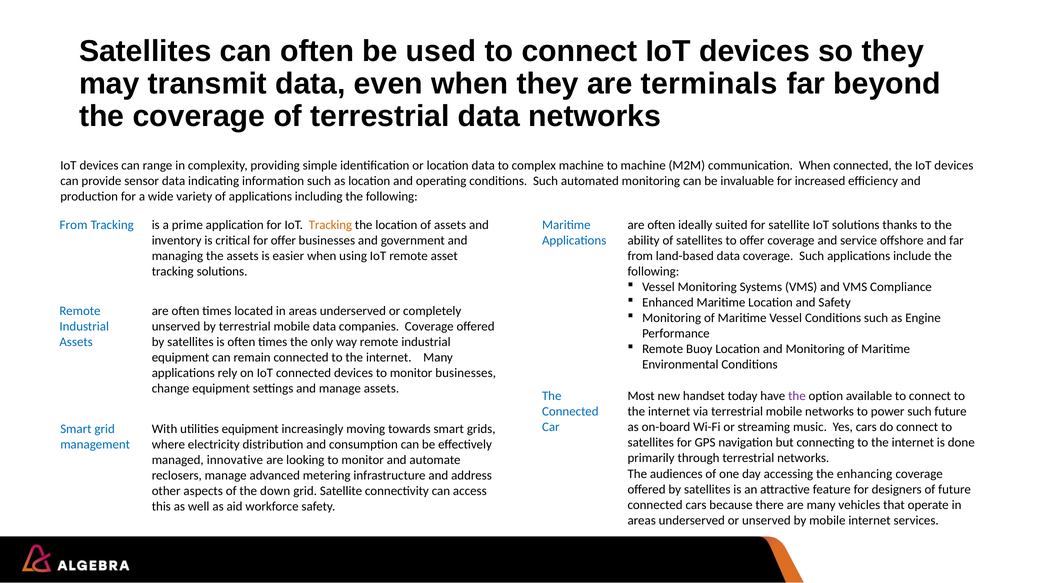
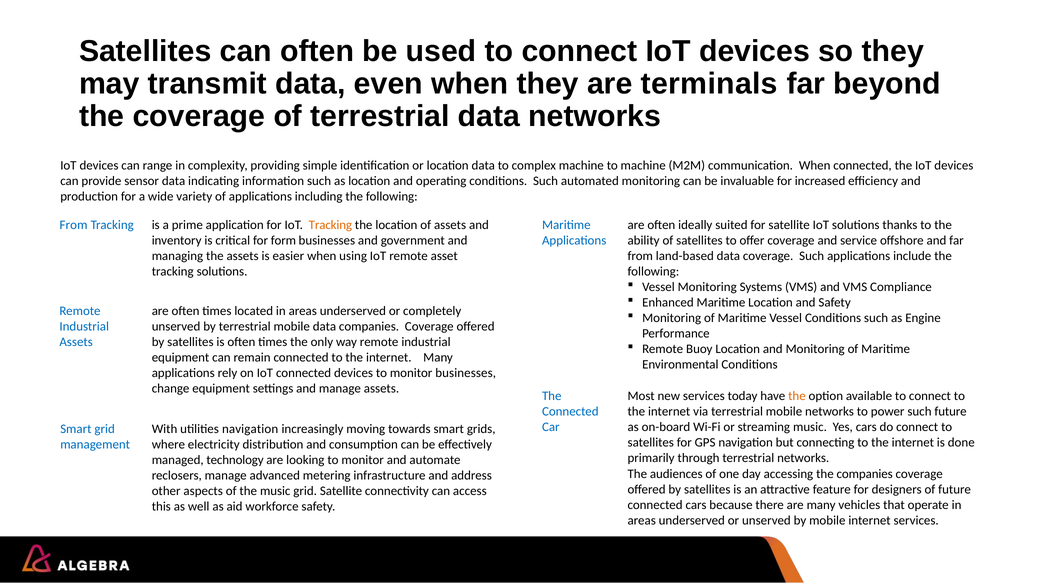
for offer: offer -> form
new handset: handset -> services
the at (797, 396) colour: purple -> orange
utilities equipment: equipment -> navigation
innovative: innovative -> technology
the enhancing: enhancing -> companies
the down: down -> music
